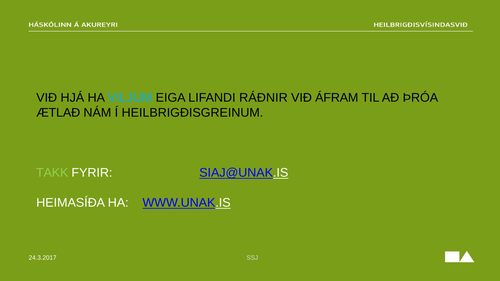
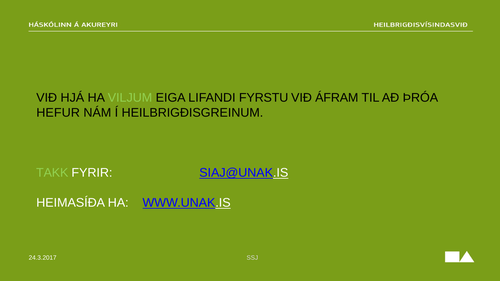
VILJUM colour: light blue -> light green
RÁÐNIR: RÁÐNIR -> FYRSTU
ÆTLAÐ: ÆTLAÐ -> HEFUR
